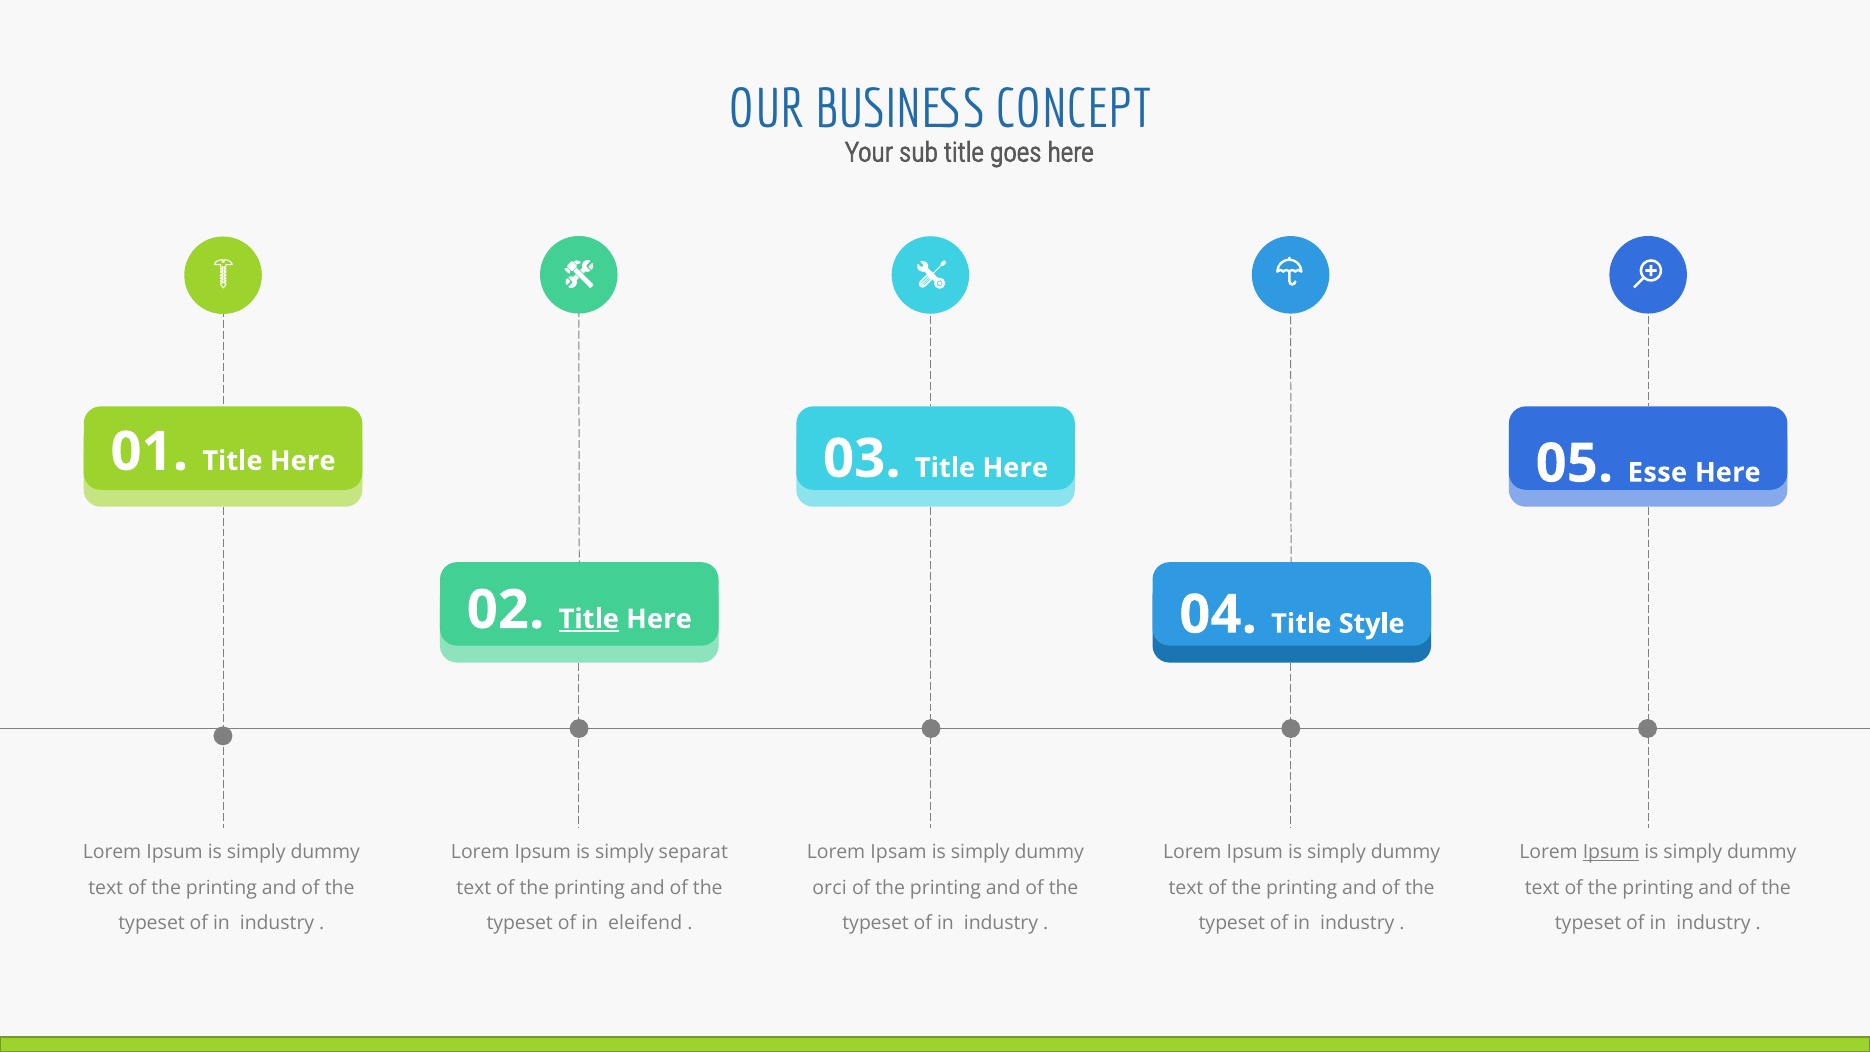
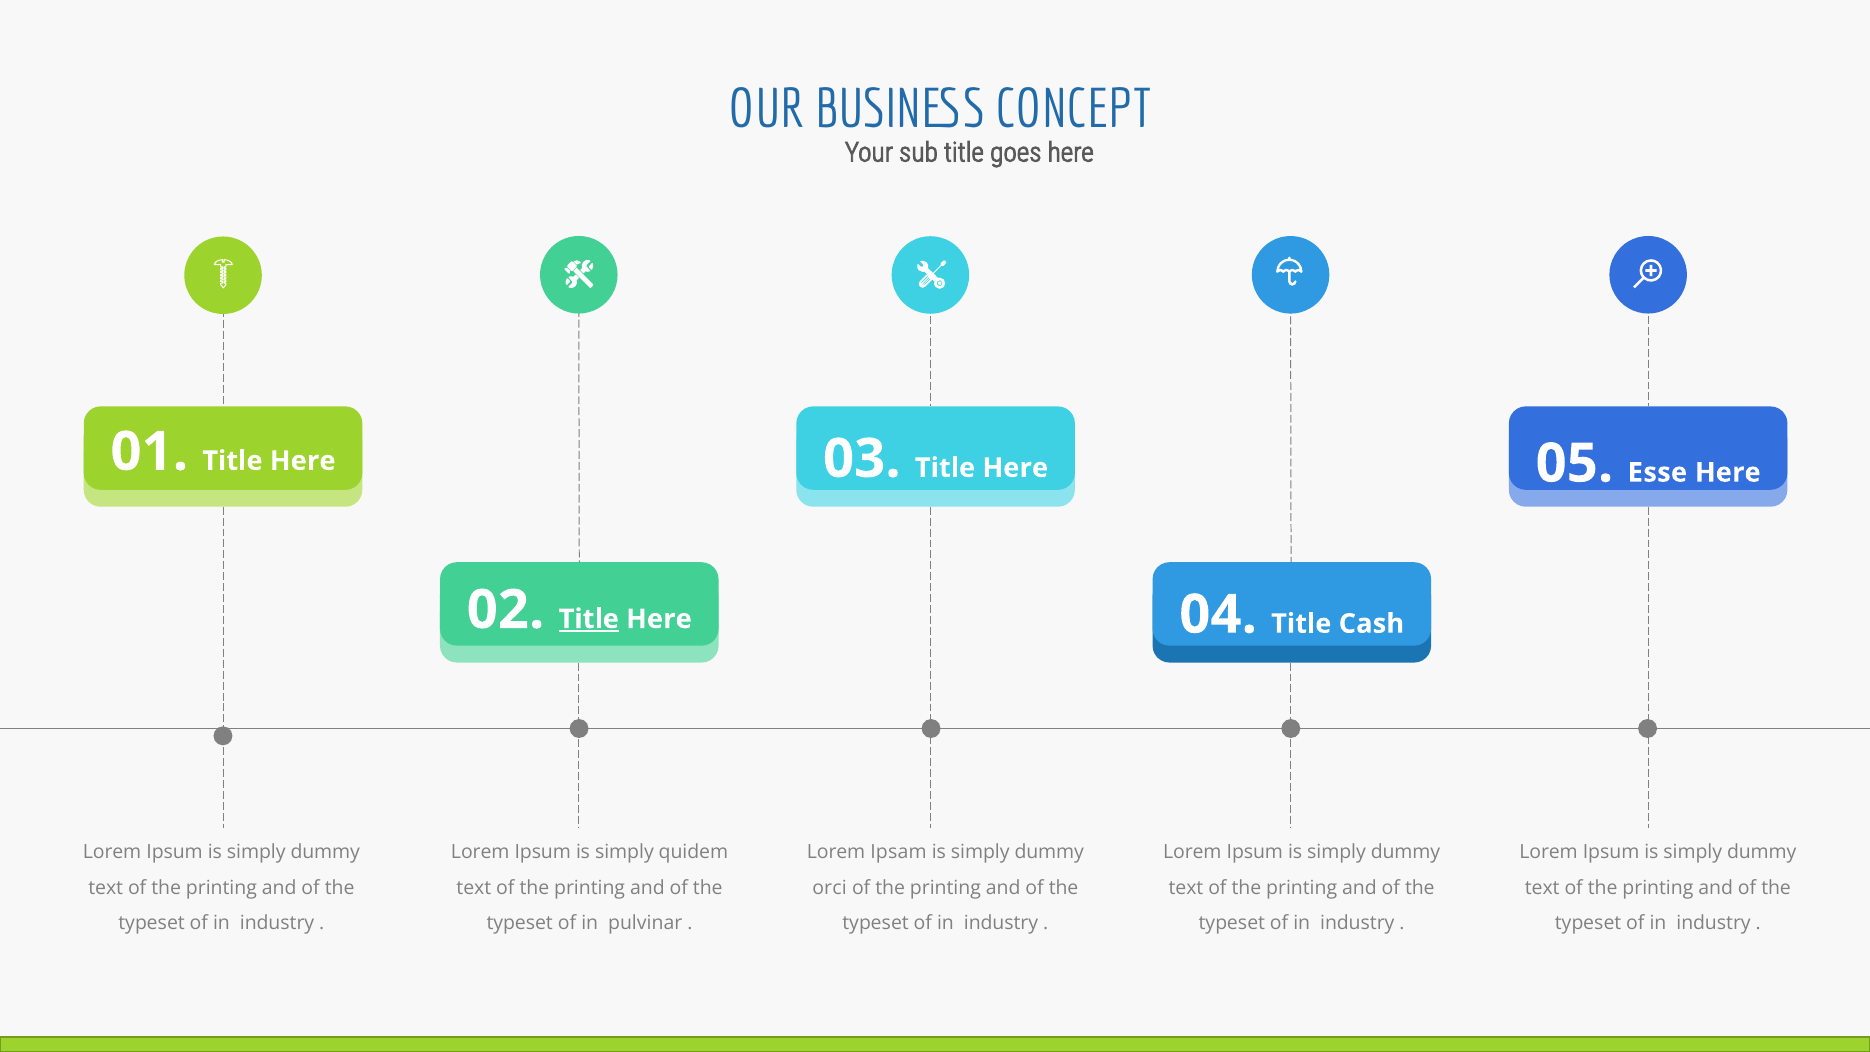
Style: Style -> Cash
separat: separat -> quidem
Ipsum at (1611, 852) underline: present -> none
eleifend: eleifend -> pulvinar
